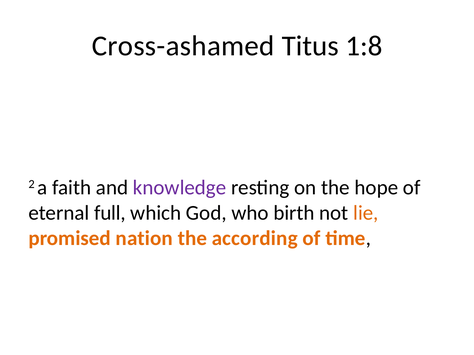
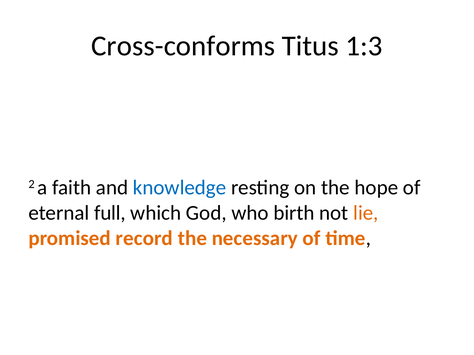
Cross-ashamed: Cross-ashamed -> Cross-conforms
1:8: 1:8 -> 1:3
knowledge colour: purple -> blue
nation: nation -> record
according: according -> necessary
